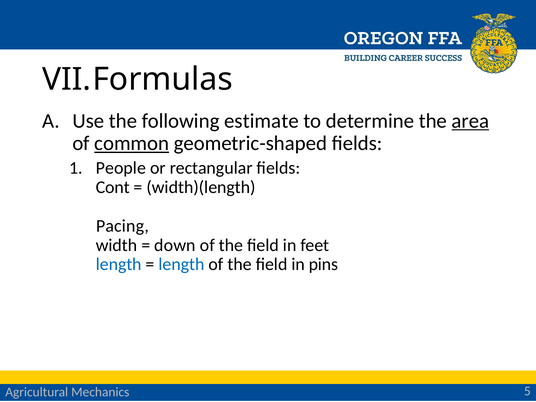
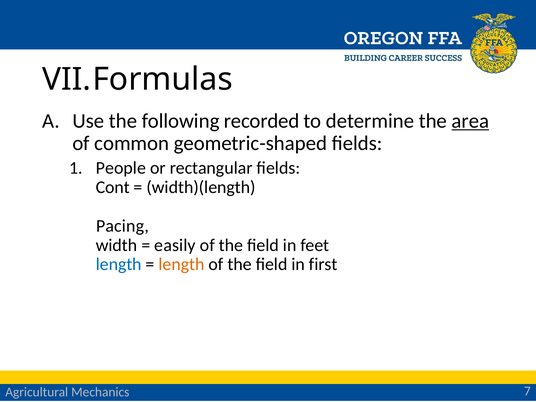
estimate: estimate -> recorded
common underline: present -> none
down: down -> easily
length at (182, 264) colour: blue -> orange
pins: pins -> first
5: 5 -> 7
